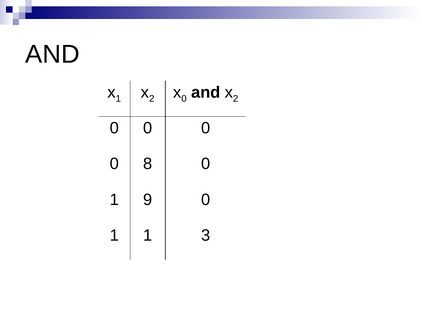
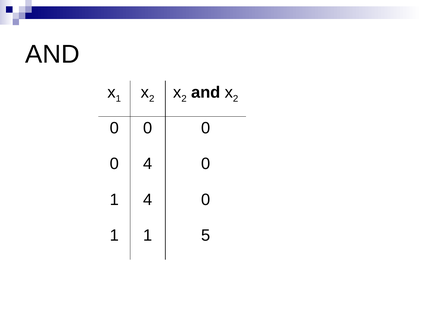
0 at (184, 99): 0 -> 2
0 8: 8 -> 4
1 9: 9 -> 4
3: 3 -> 5
